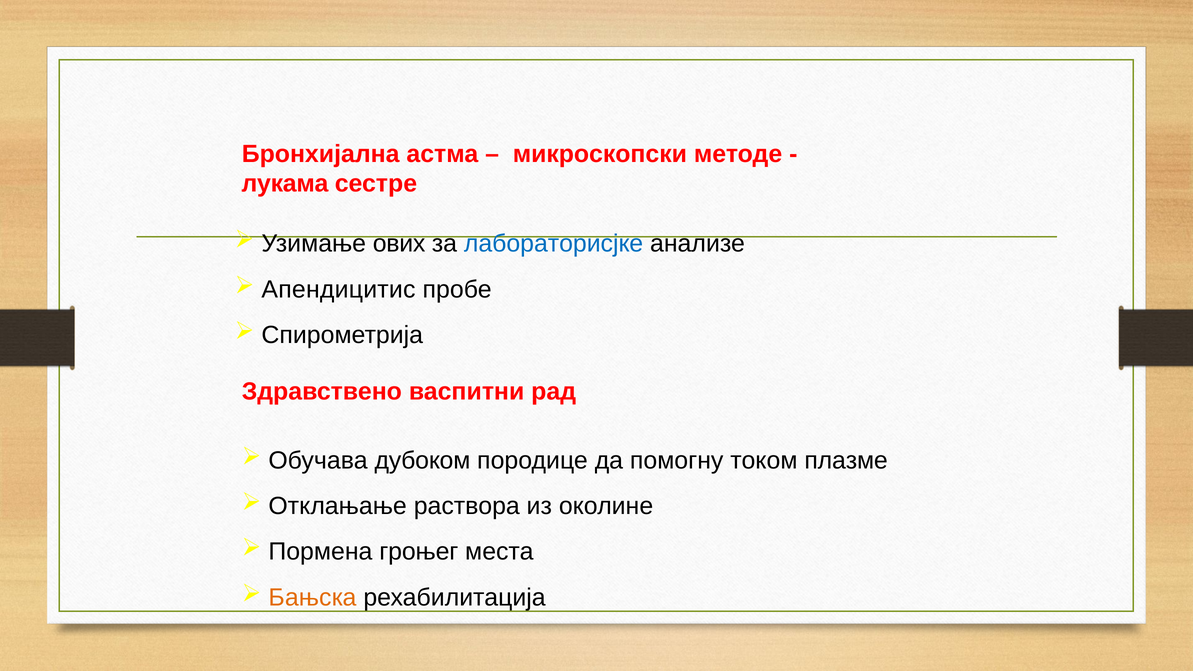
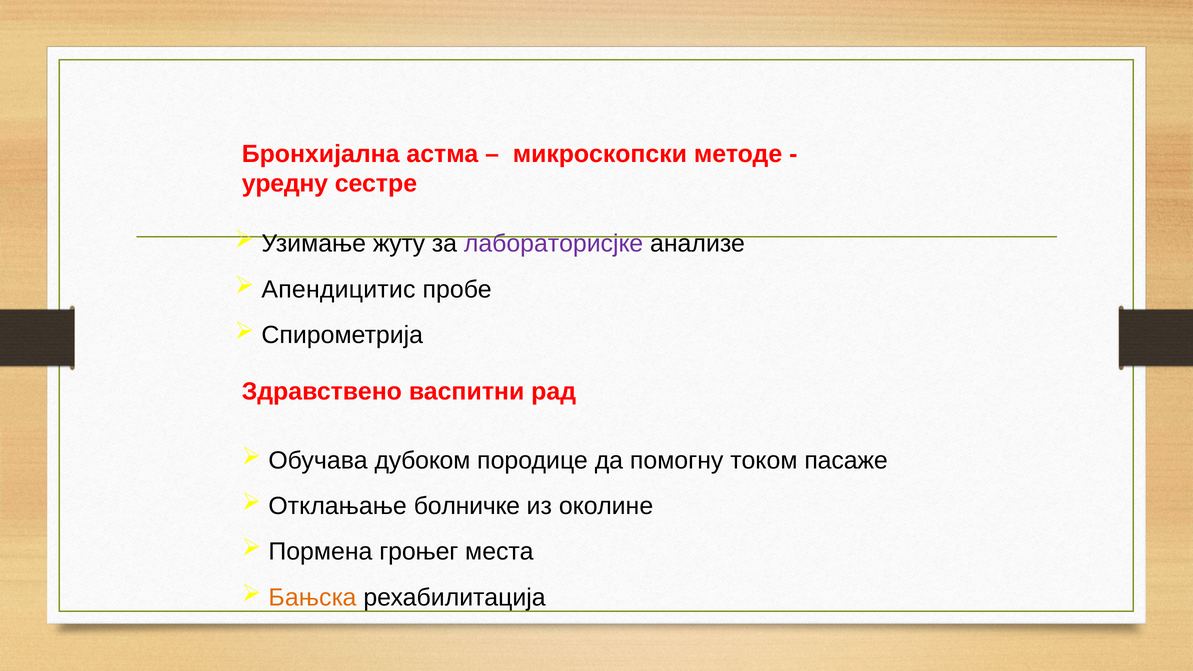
лукама: лукама -> уредну
ових: ових -> жуту
лабораторисјке colour: blue -> purple
плазме: плазме -> пасаже
раствора: раствора -> болничке
